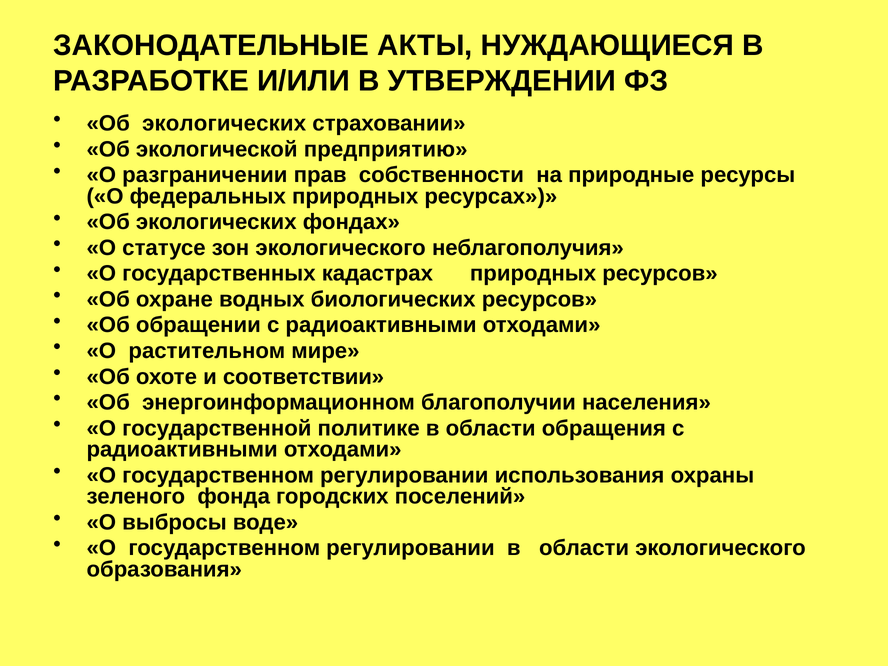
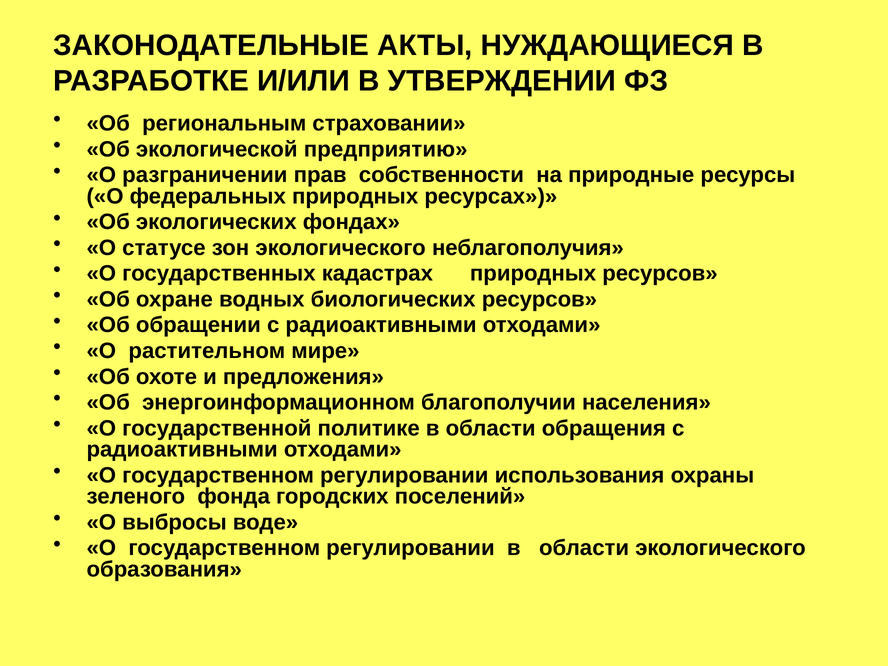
экологических at (224, 123): экологических -> региональным
соответствии: соответствии -> предложения
